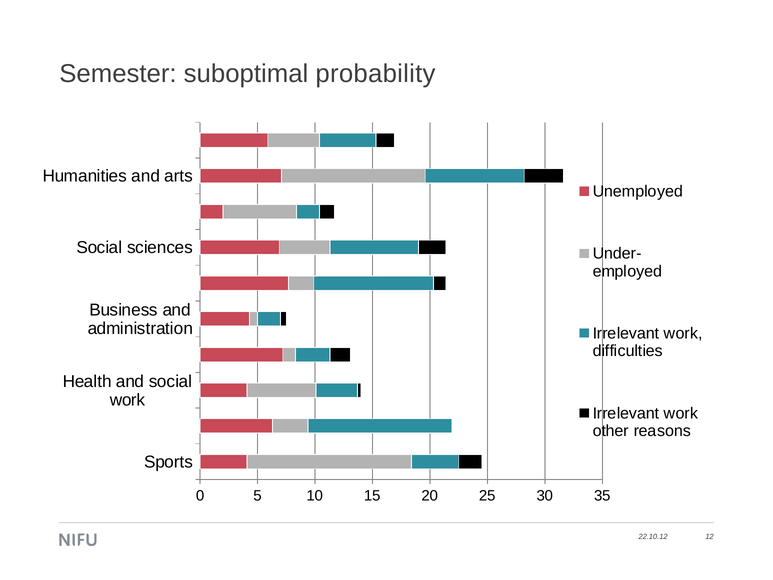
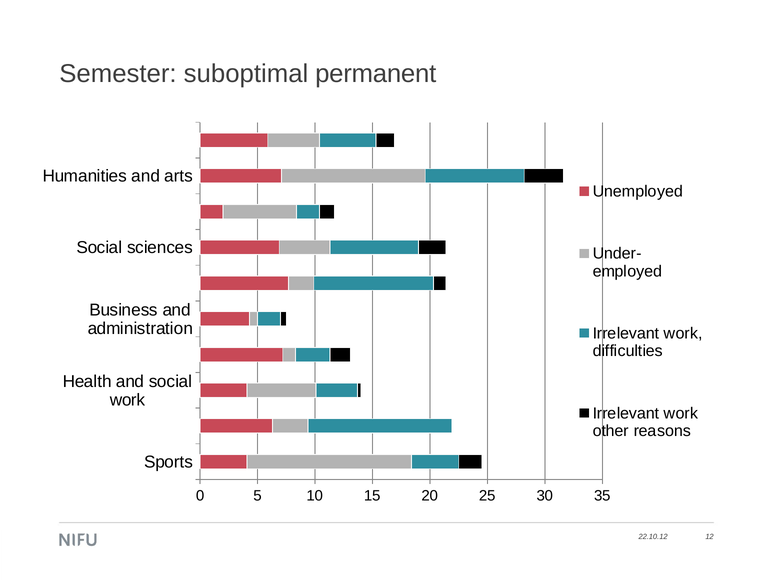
probability: probability -> permanent
